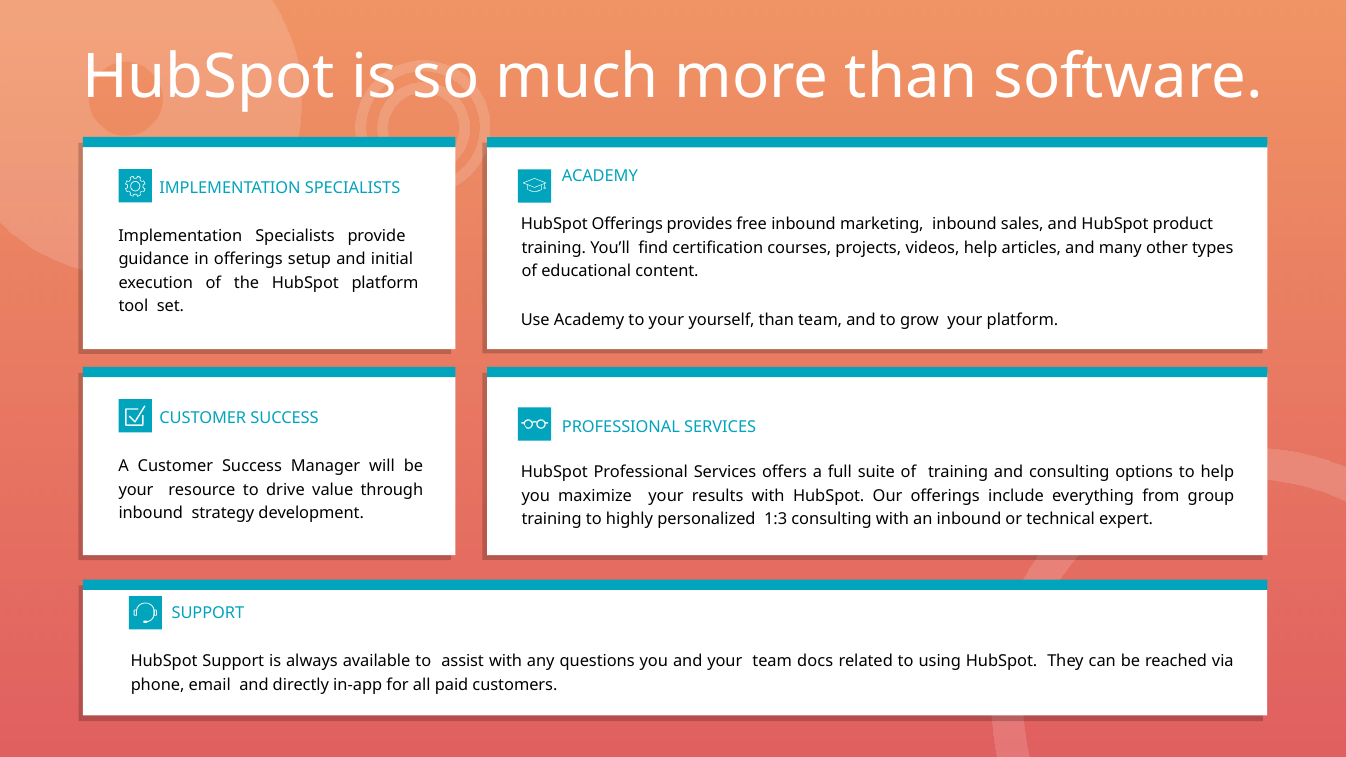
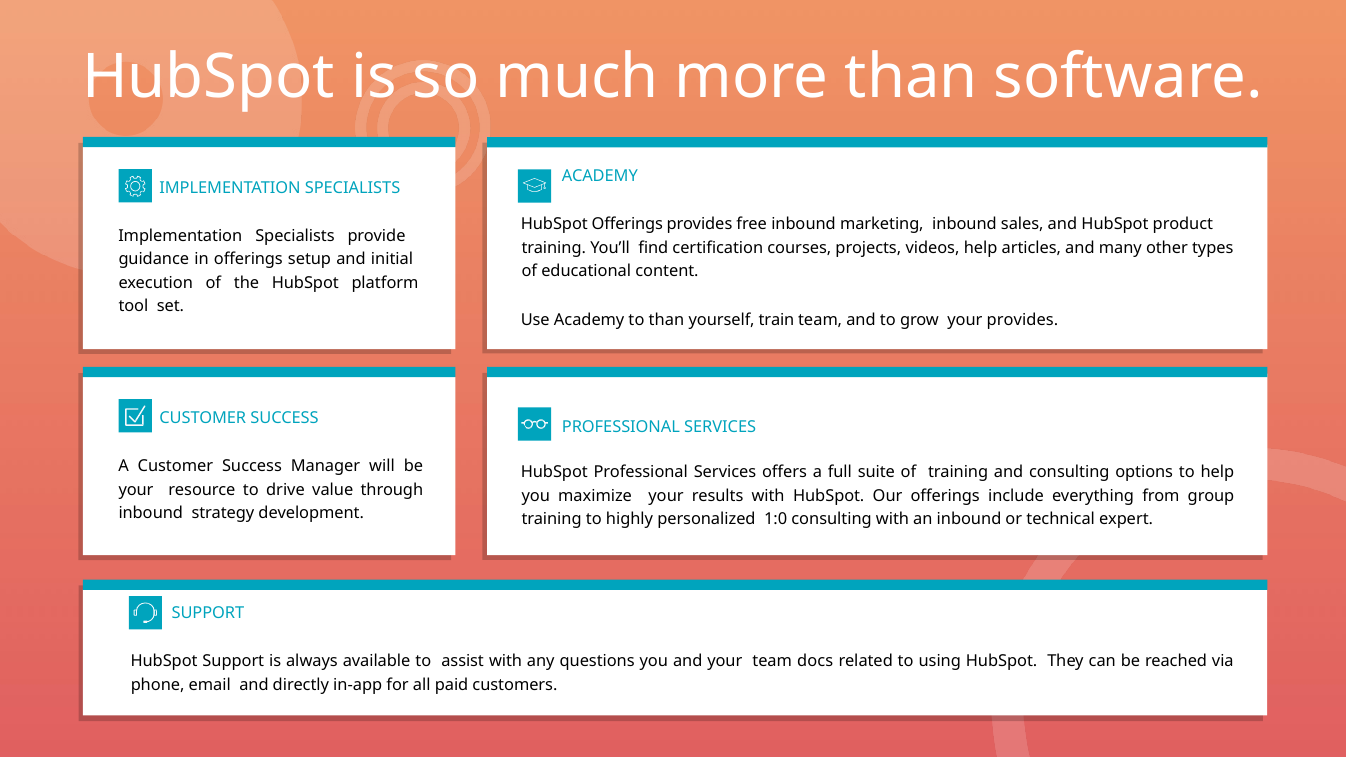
to your: your -> than
yourself than: than -> train
your platform: platform -> provides
1:3: 1:3 -> 1:0
